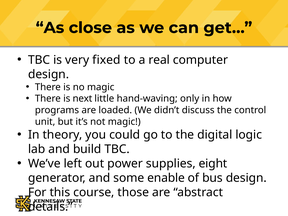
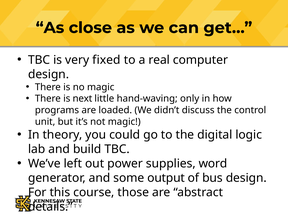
eight: eight -> word
enable: enable -> output
